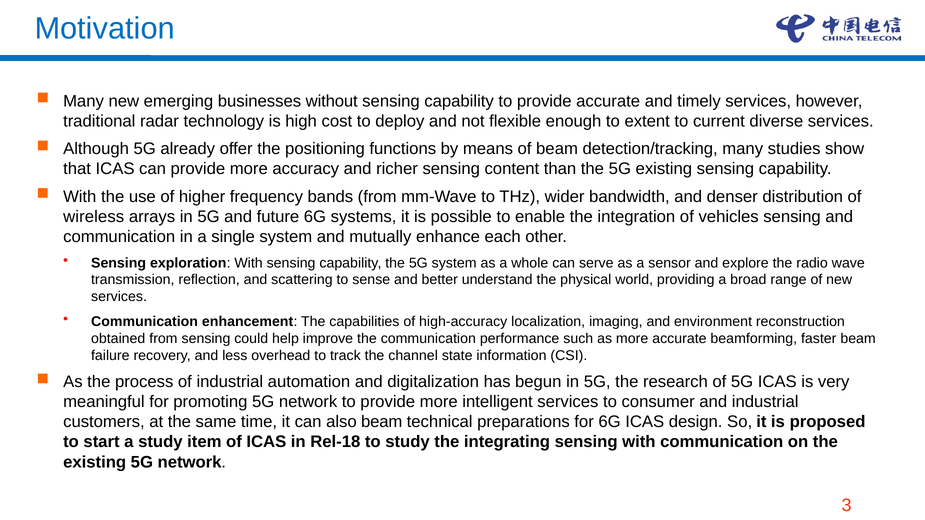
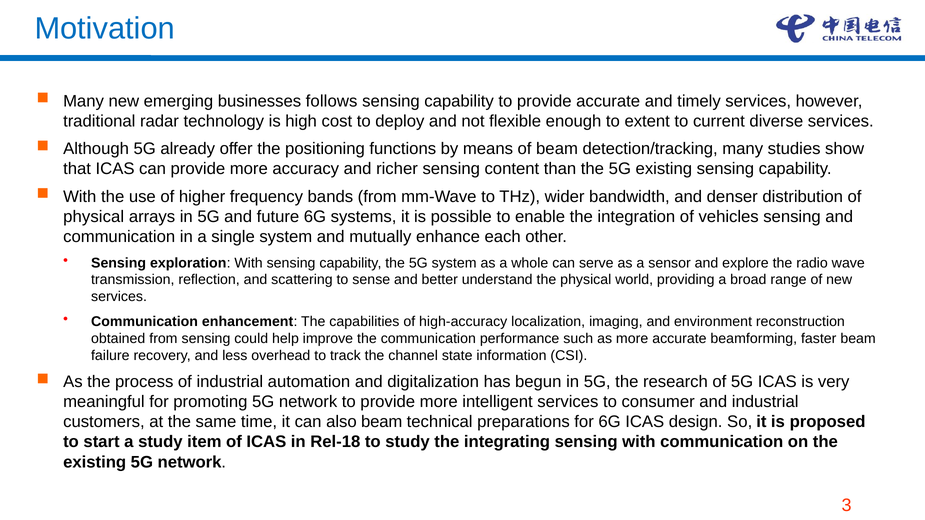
without: without -> follows
wireless at (94, 217): wireless -> physical
